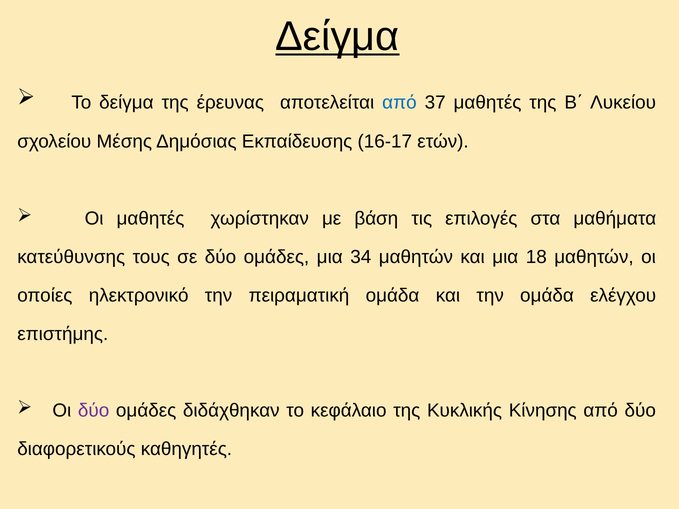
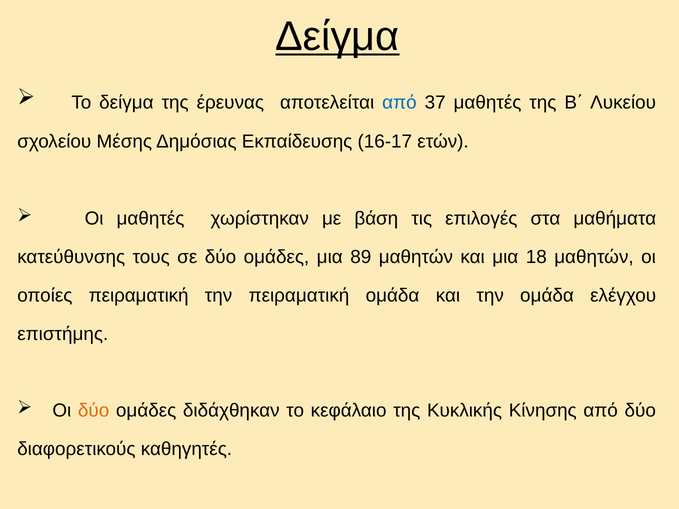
34: 34 -> 89
οποίες ηλεκτρονικό: ηλεκτρονικό -> πειραματική
δύο at (94, 411) colour: purple -> orange
